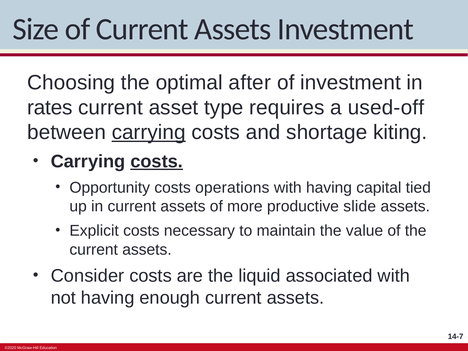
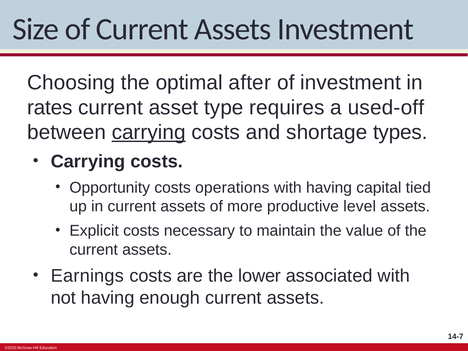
kiting: kiting -> types
costs at (157, 162) underline: present -> none
slide: slide -> level
Consider: Consider -> Earnings
liquid: liquid -> lower
